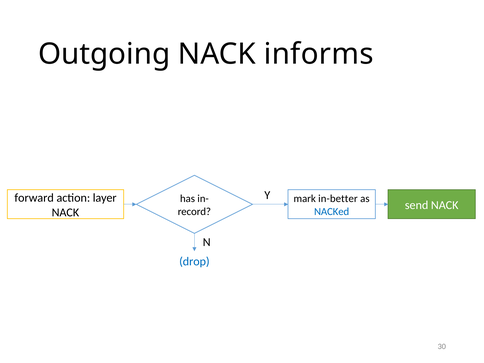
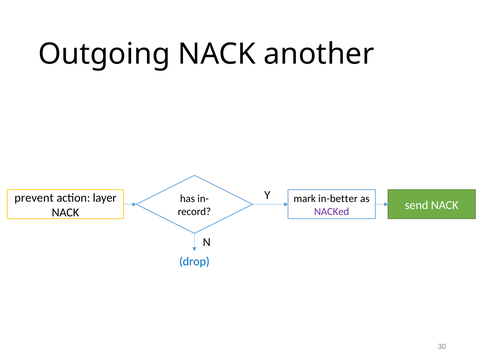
informs: informs -> another
forward: forward -> prevent
NACKed colour: blue -> purple
